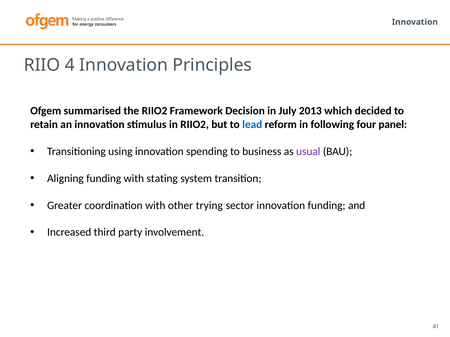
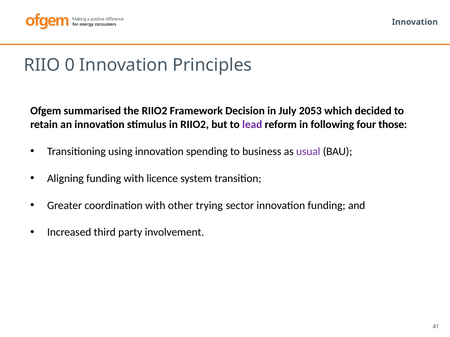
4: 4 -> 0
2013: 2013 -> 2053
lead colour: blue -> purple
panel: panel -> those
stating: stating -> licence
